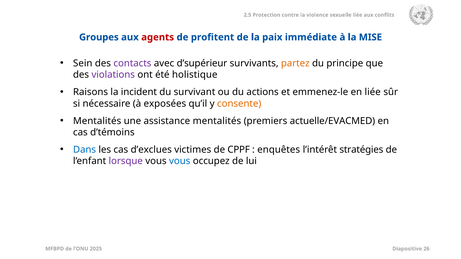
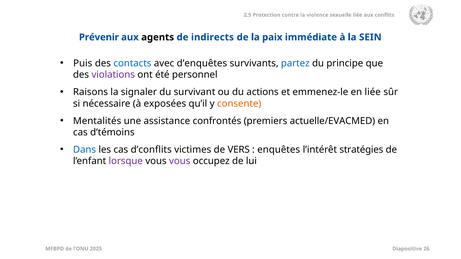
Groupes: Groupes -> Prévenir
agents colour: red -> black
profitent: profitent -> indirects
MISE: MISE -> SEIN
Sein: Sein -> Puis
contacts colour: purple -> blue
d’supérieur: d’supérieur -> d’enquêtes
partez colour: orange -> blue
holistique: holistique -> personnel
incident: incident -> signaler
assistance mentalités: mentalités -> confrontés
d’exclues: d’exclues -> d’conflits
CPPF: CPPF -> VERS
vous at (180, 161) colour: blue -> purple
